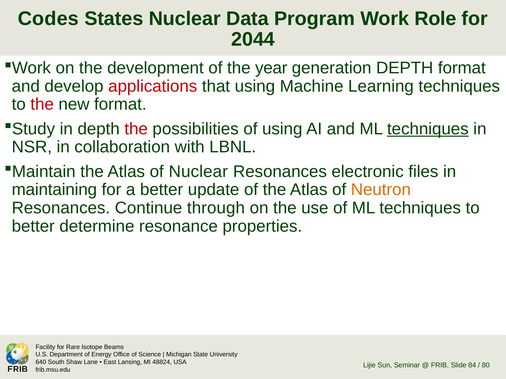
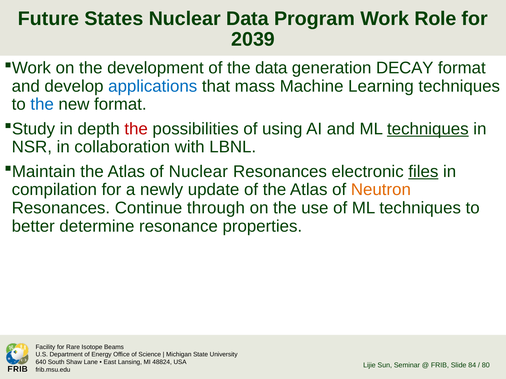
Codes: Codes -> Future
2044: 2044 -> 2039
the year: year -> data
generation DEPTH: DEPTH -> DECAY
applications colour: red -> blue
that using: using -> mass
the at (42, 104) colour: red -> blue
files underline: none -> present
maintaining: maintaining -> compilation
a better: better -> newly
